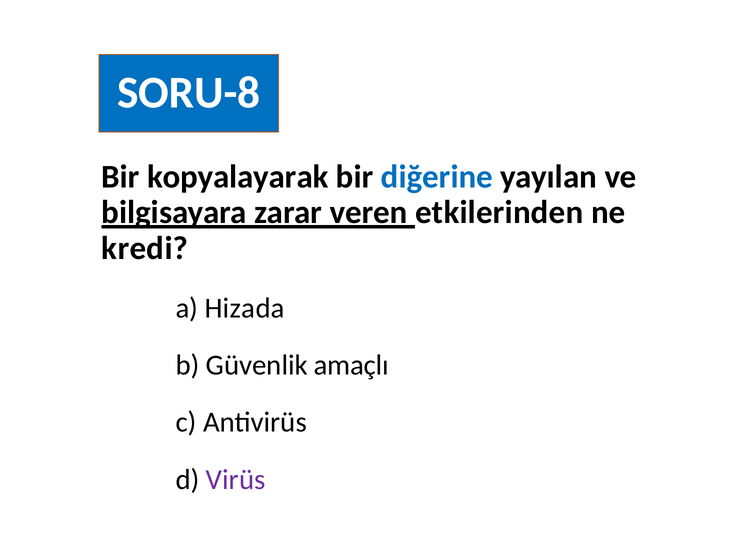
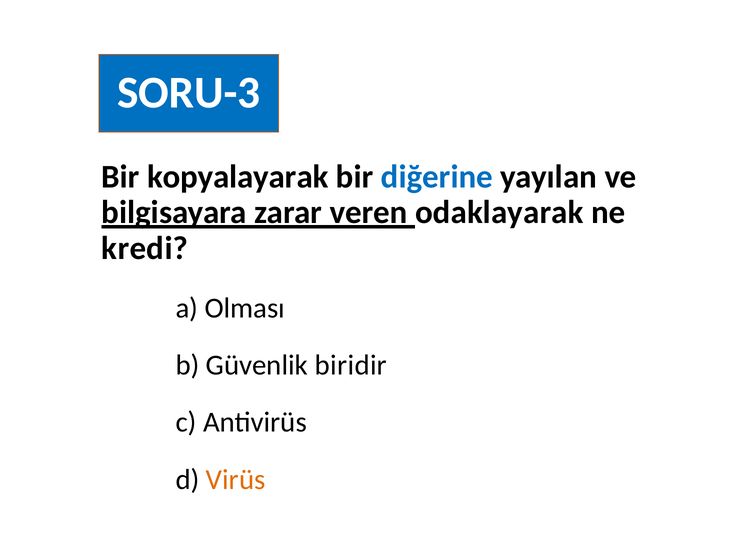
SORU-8: SORU-8 -> SORU-3
etkilerinden: etkilerinden -> odaklayarak
Hizada: Hizada -> Olması
amaçlı: amaçlı -> biridir
Virüs colour: purple -> orange
